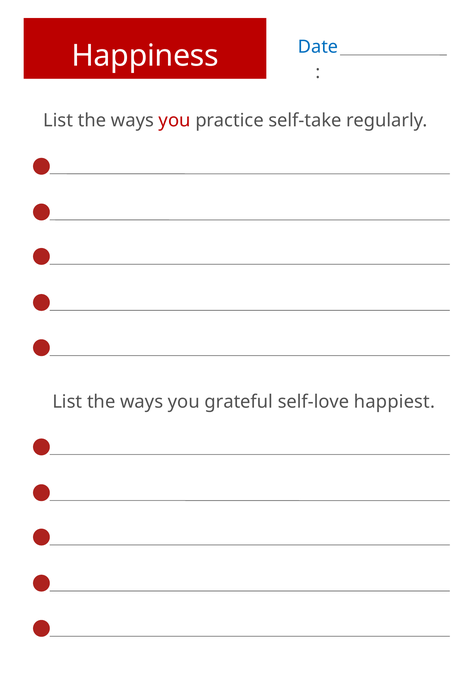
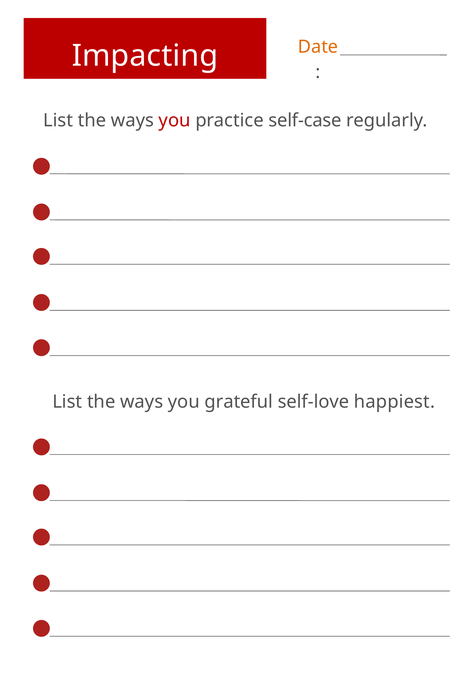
Date colour: blue -> orange
Happiness: Happiness -> Impacting
self-take: self-take -> self-case
